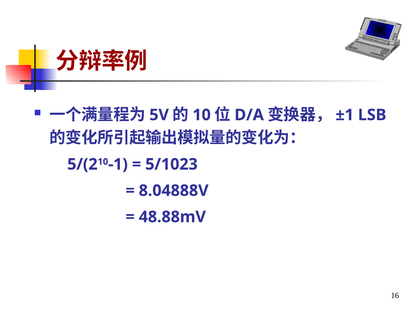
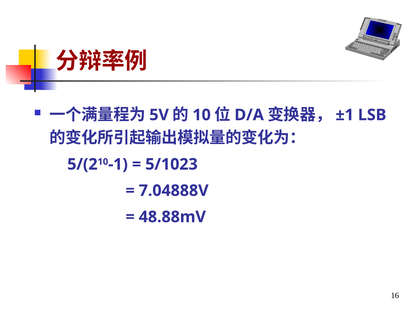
8.04888V: 8.04888V -> 7.04888V
